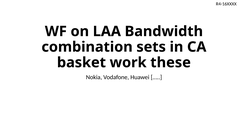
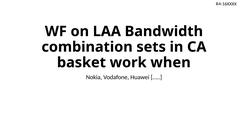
these: these -> when
